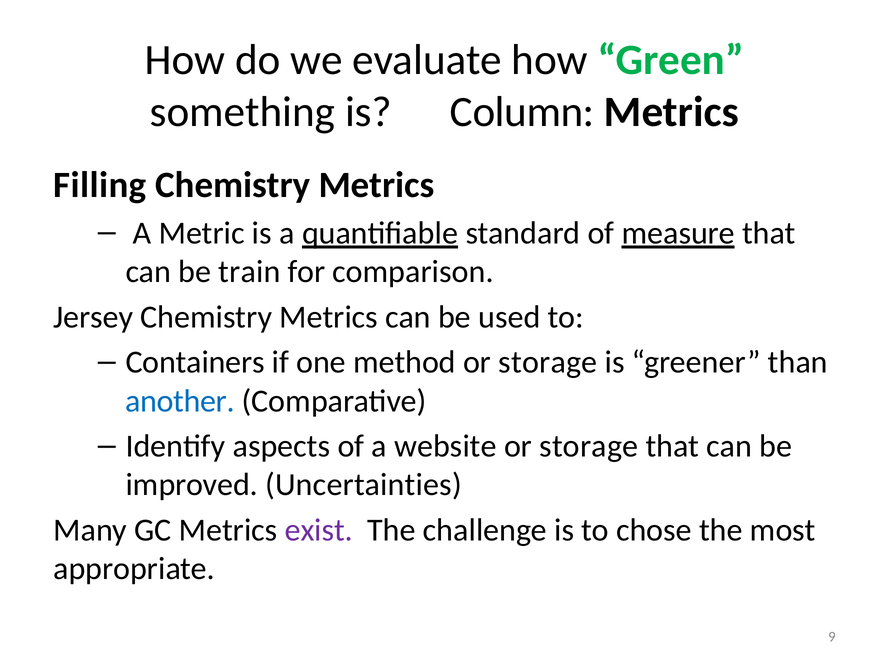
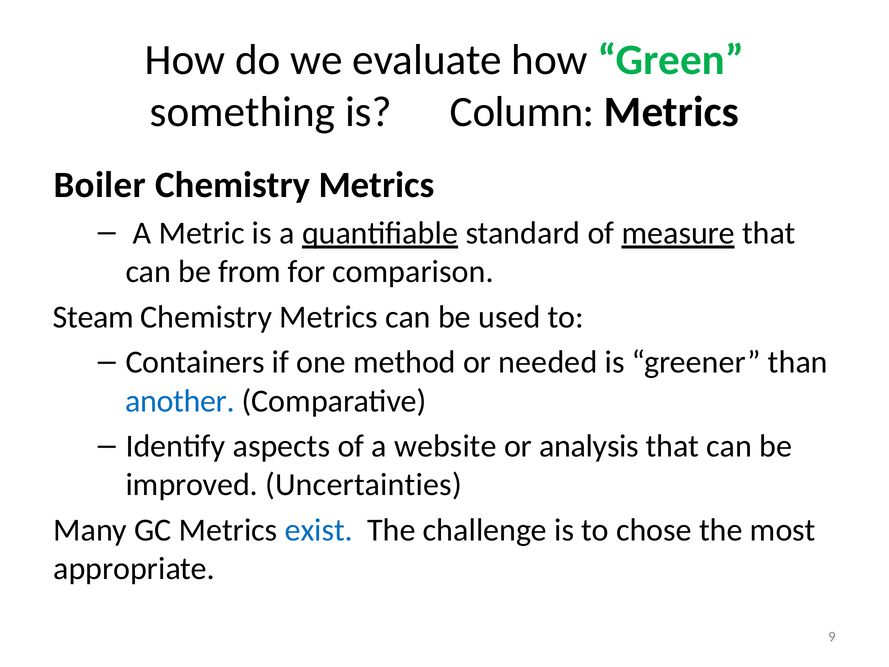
Filling: Filling -> Boiler
train: train -> from
Jersey: Jersey -> Steam
storage at (548, 362): storage -> needed
storage at (589, 446): storage -> analysis
exist colour: purple -> blue
